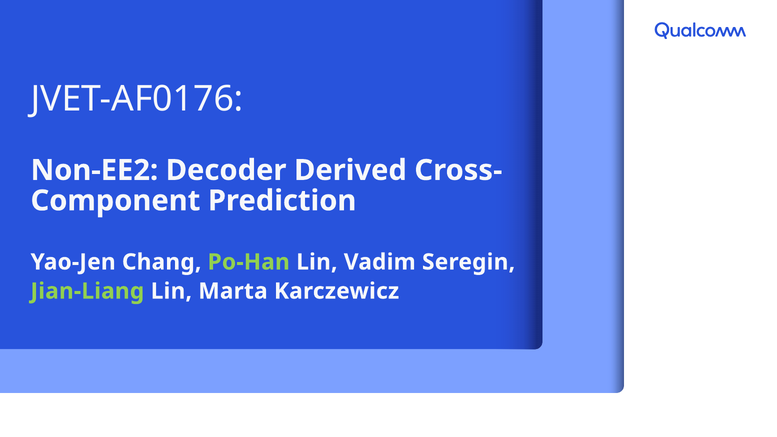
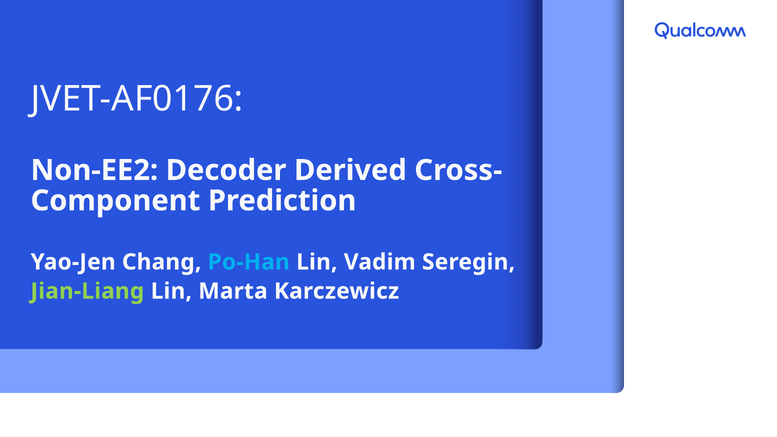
Po-Han colour: light green -> light blue
